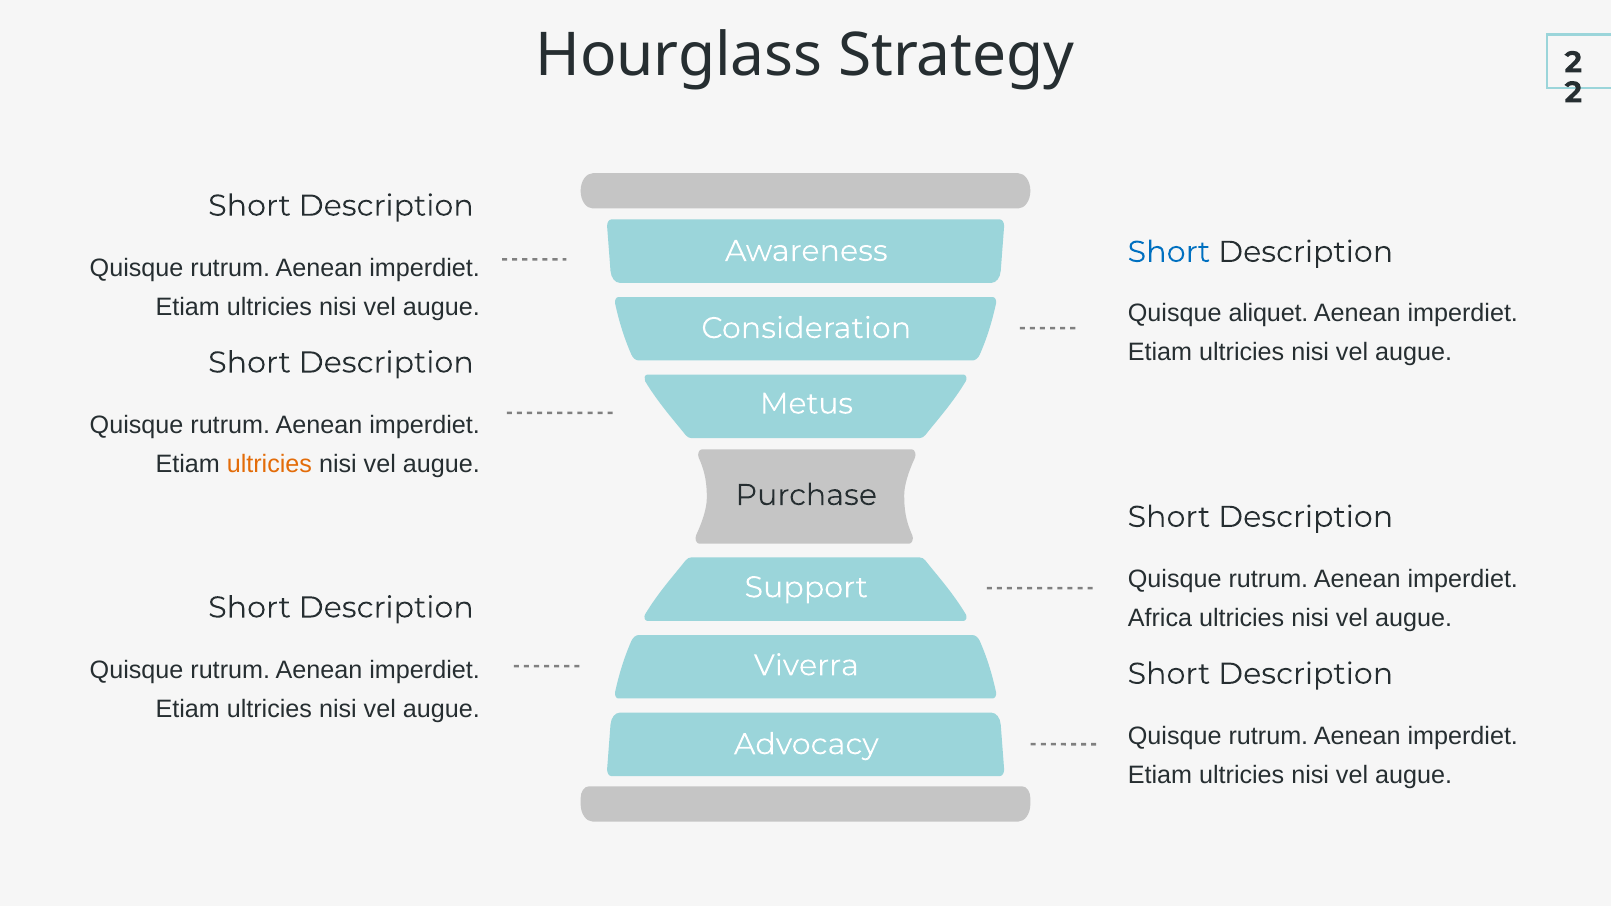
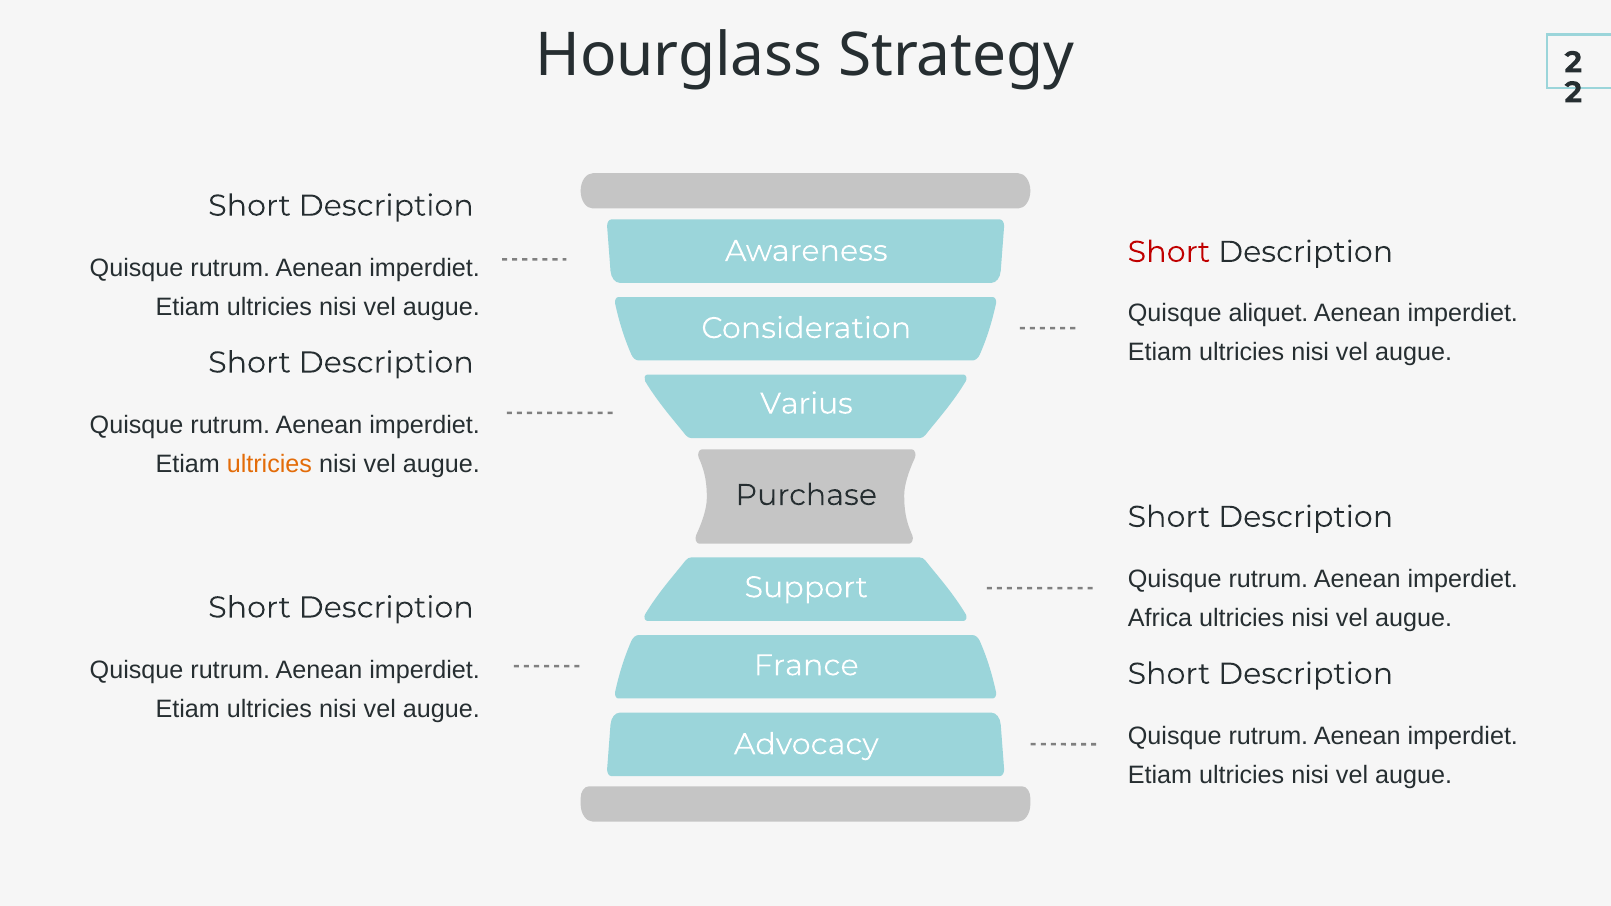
Short at (1169, 252) colour: blue -> red
Metus: Metus -> Varius
Viverra: Viverra -> France
